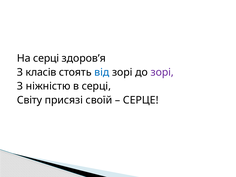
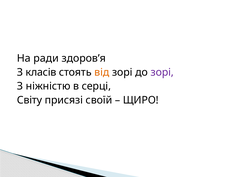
На серці: серці -> ради
від colour: blue -> orange
СЕРЦЕ: СЕРЦЕ -> ЩИРО
